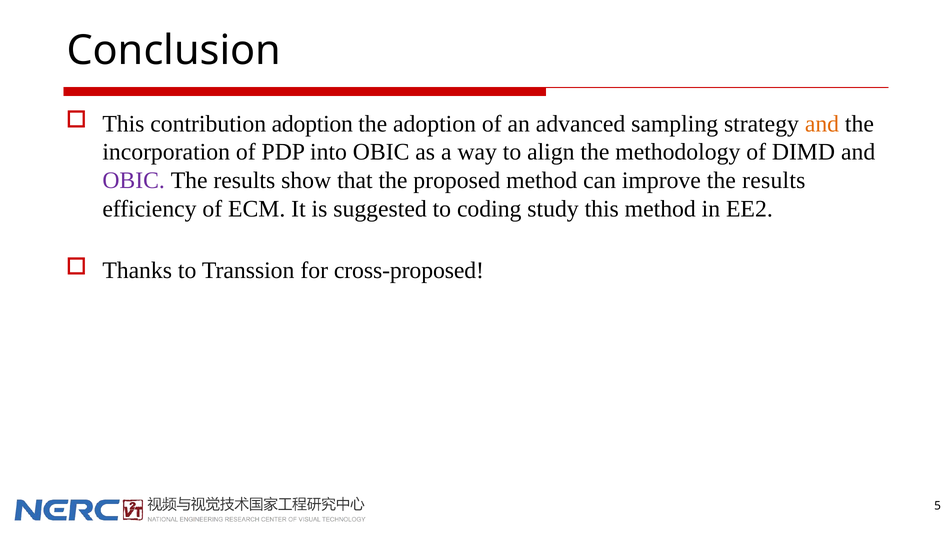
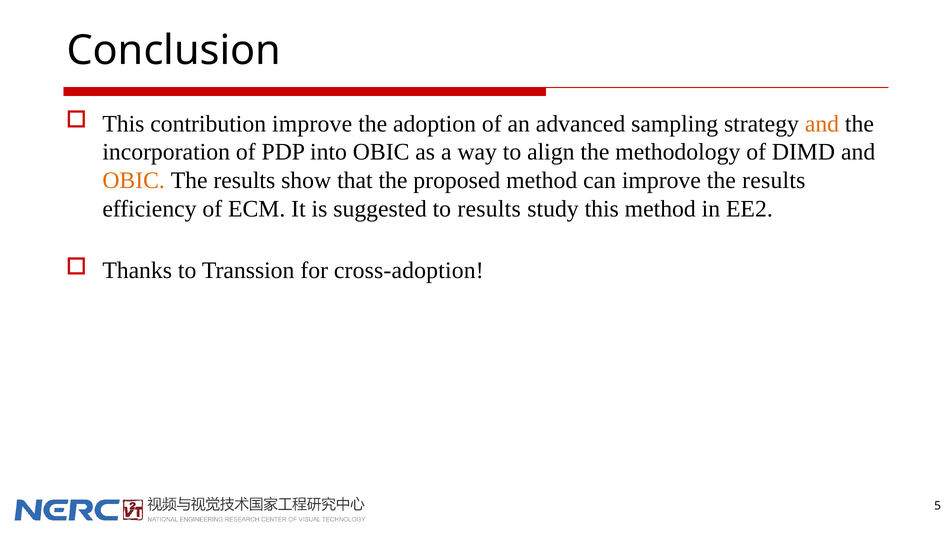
contribution adoption: adoption -> improve
OBIC at (134, 181) colour: purple -> orange
to coding: coding -> results
cross-proposed: cross-proposed -> cross-adoption
